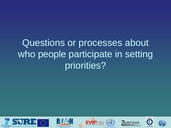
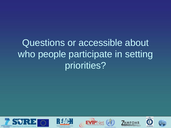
processes: processes -> accessible
